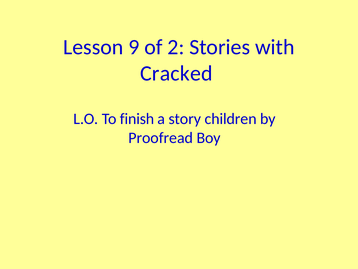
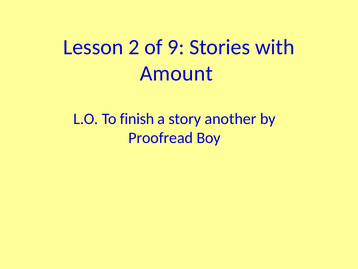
9: 9 -> 2
2: 2 -> 9
Cracked: Cracked -> Amount
children: children -> another
